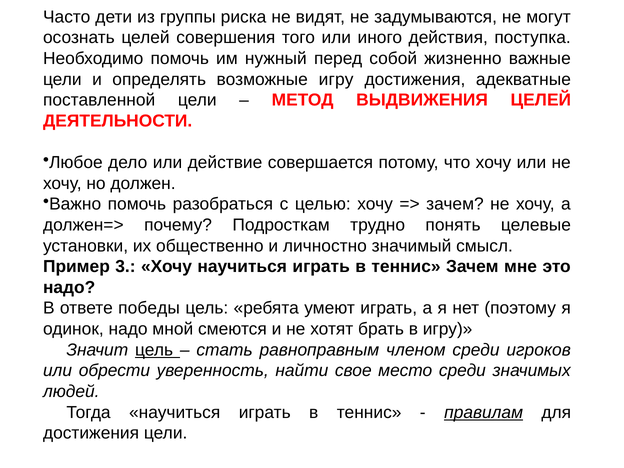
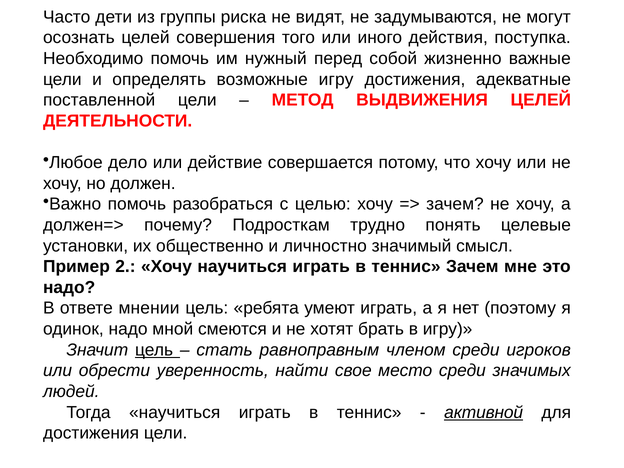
3: 3 -> 2
победы: победы -> мнении
правилам: правилам -> активной
